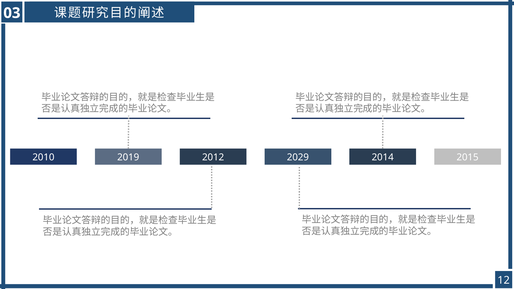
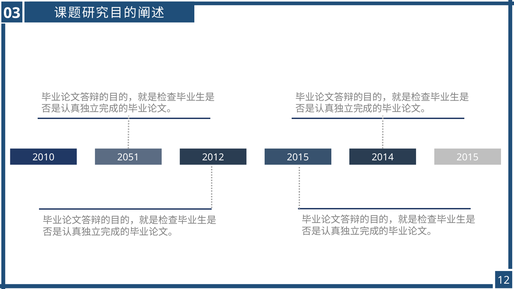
2019: 2019 -> 2051
2012 2029: 2029 -> 2015
